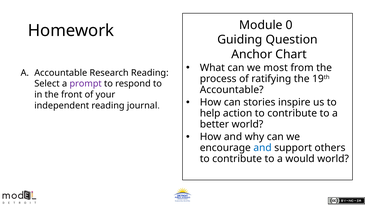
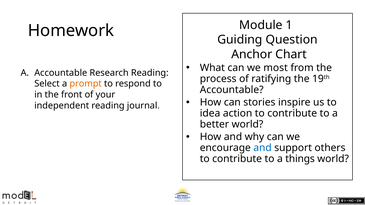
0: 0 -> 1
prompt colour: purple -> orange
help: help -> idea
would: would -> things
